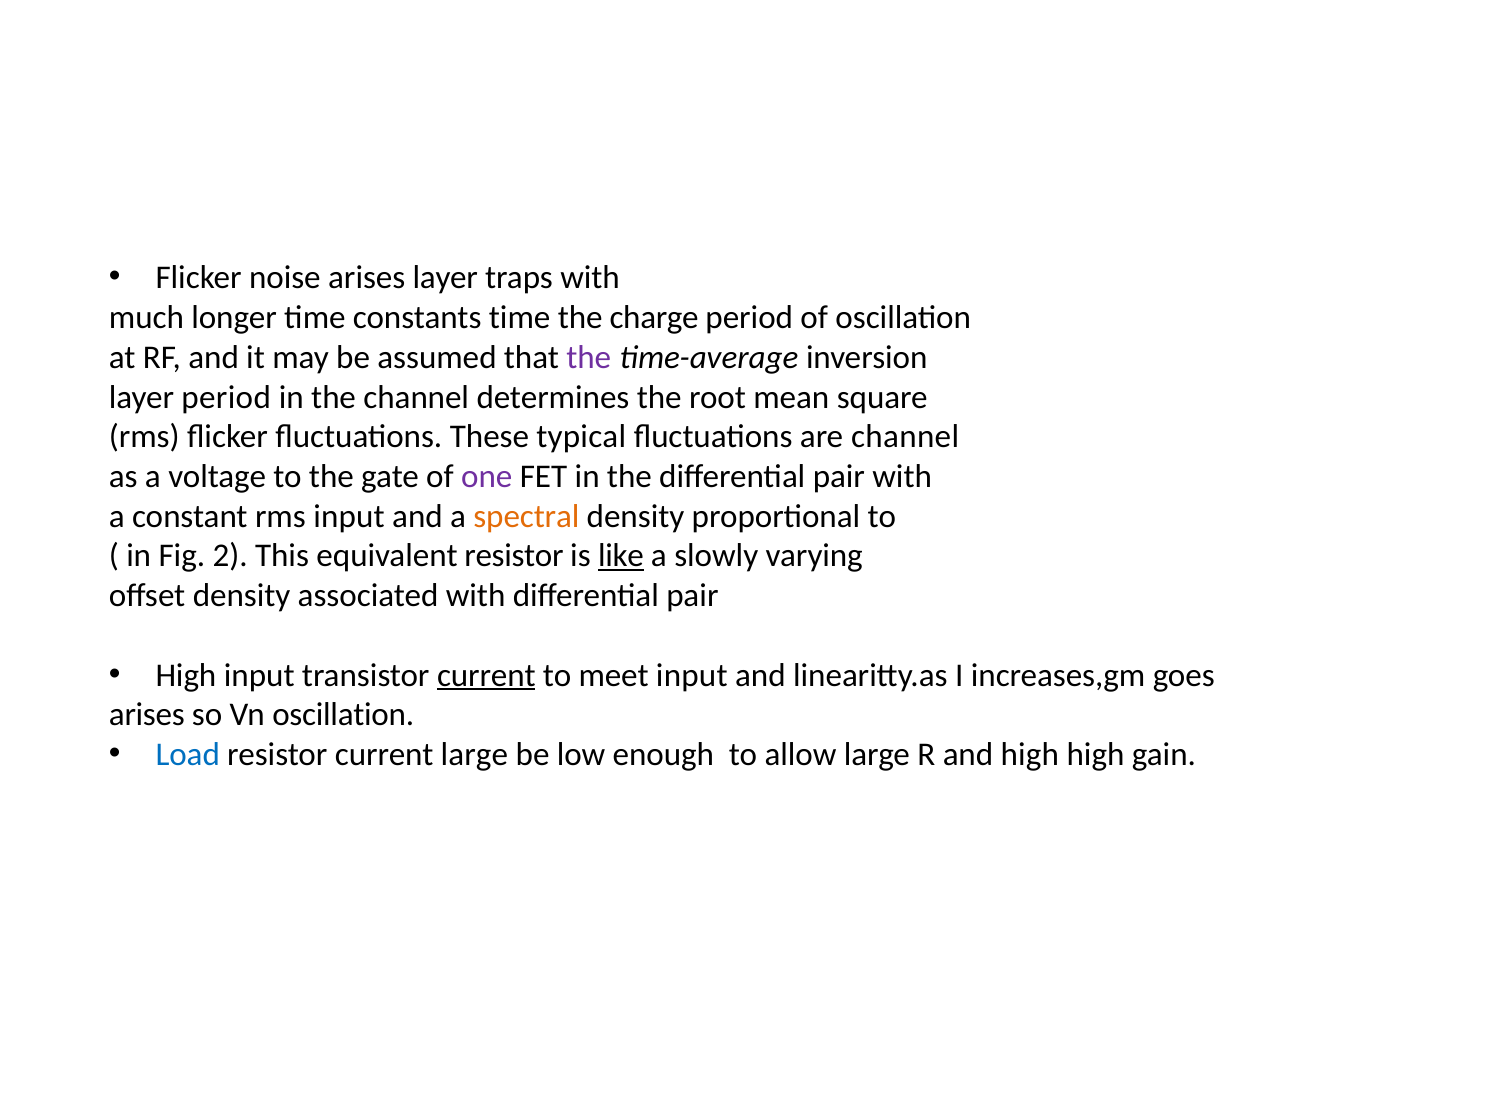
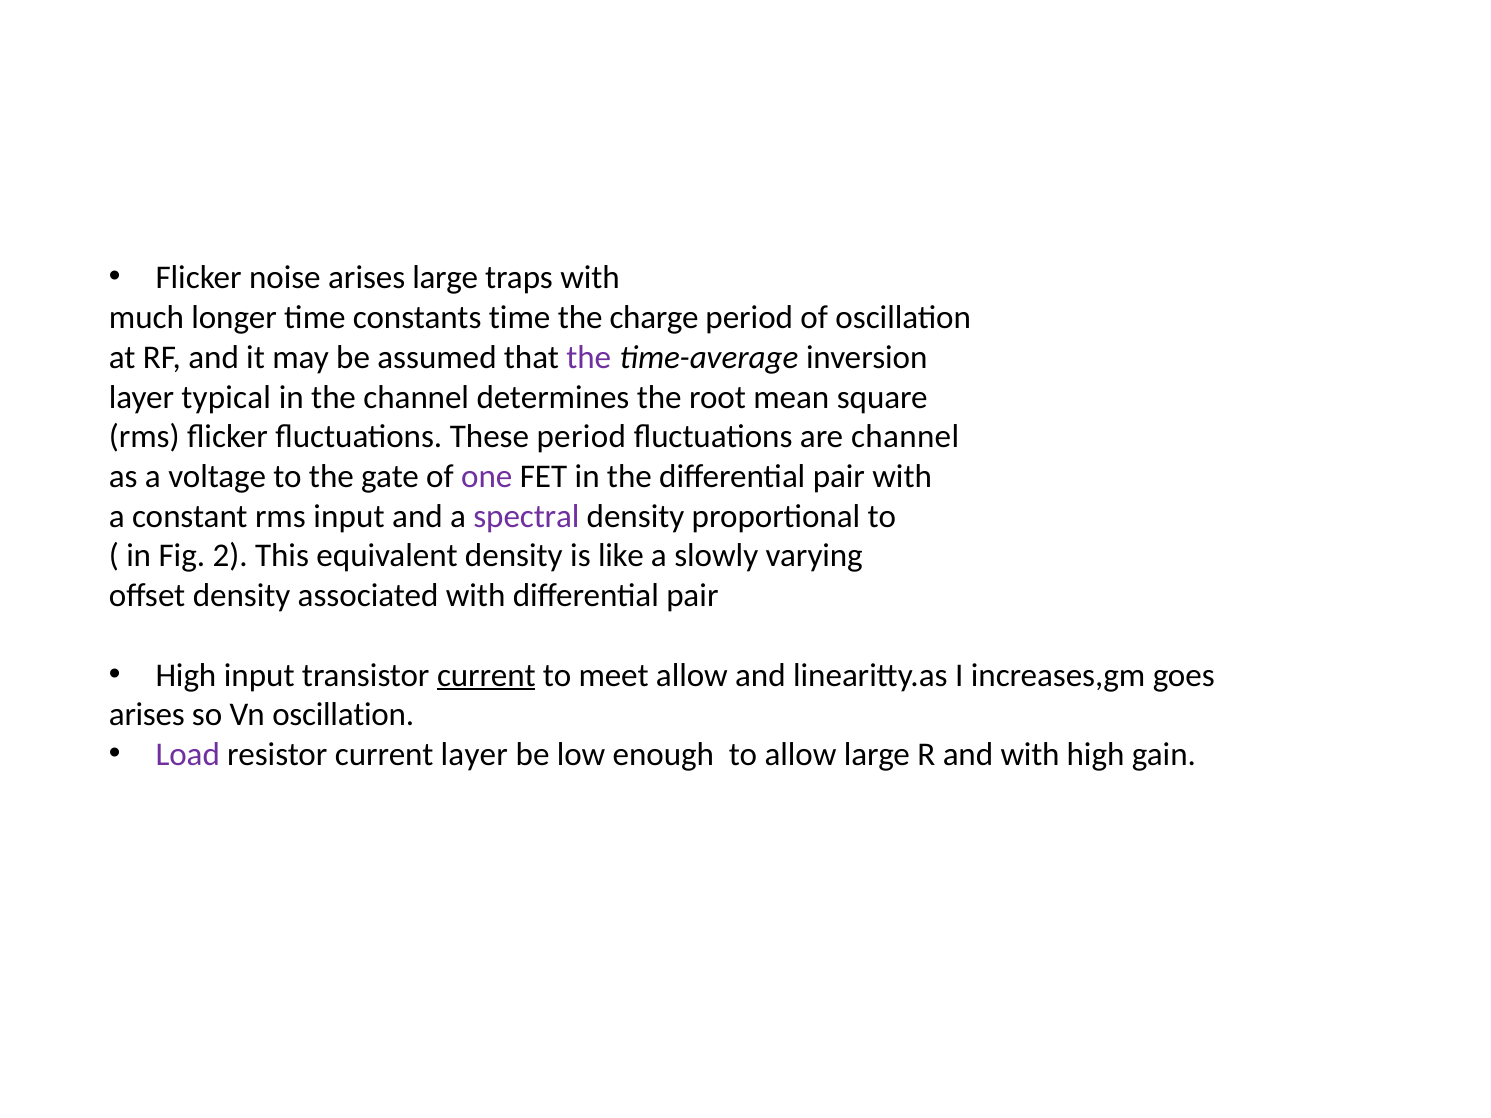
arises layer: layer -> large
layer period: period -> typical
These typical: typical -> period
spectral colour: orange -> purple
equivalent resistor: resistor -> density
like underline: present -> none
meet input: input -> allow
Load colour: blue -> purple
current large: large -> layer
and high: high -> with
